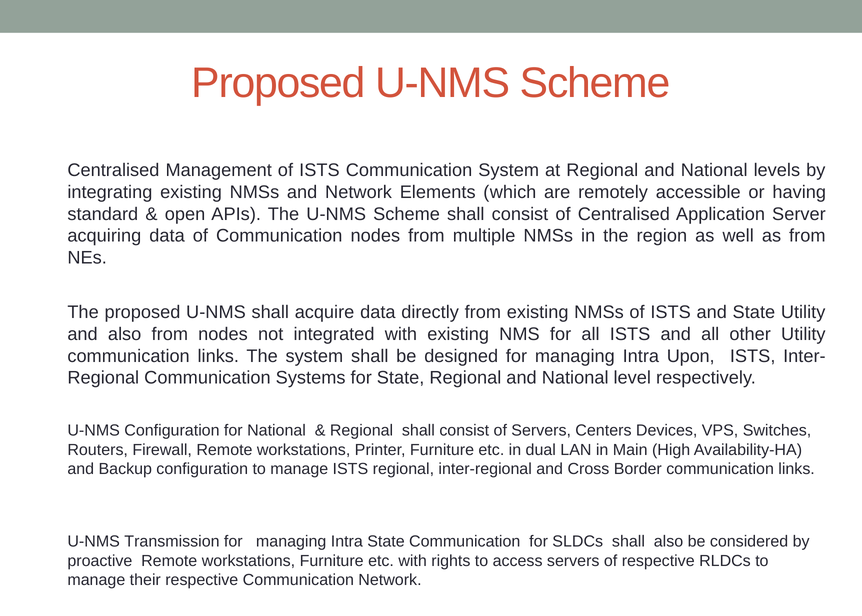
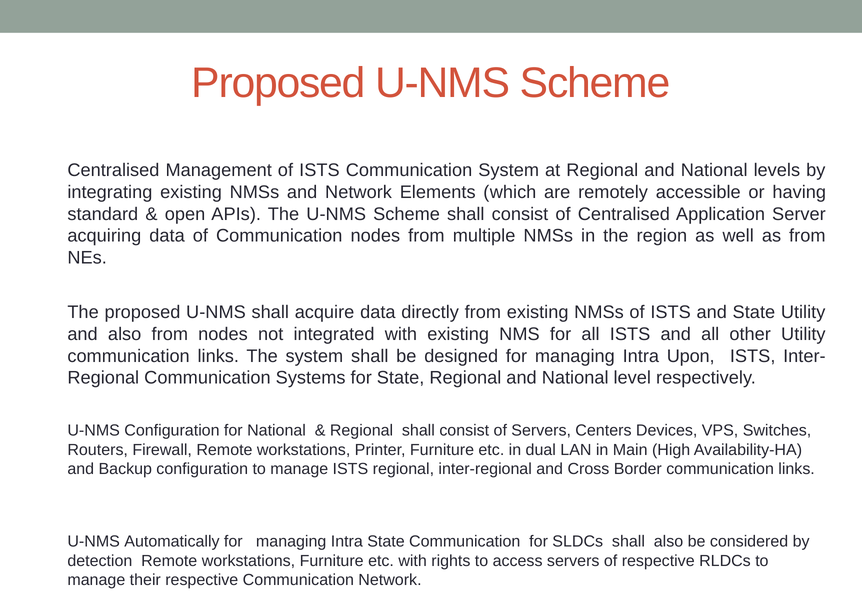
Transmission: Transmission -> Automatically
proactive: proactive -> detection
